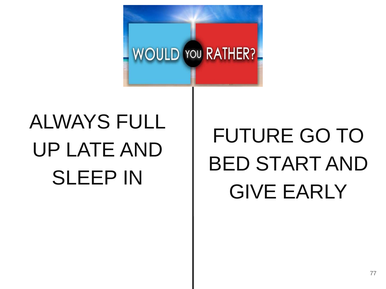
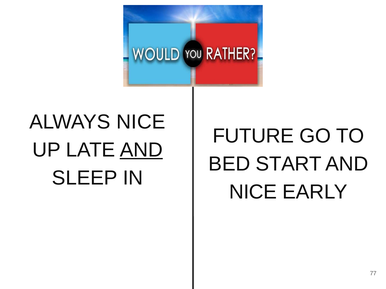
ALWAYS FULL: FULL -> NICE
AND at (141, 150) underline: none -> present
GIVE at (253, 192): GIVE -> NICE
